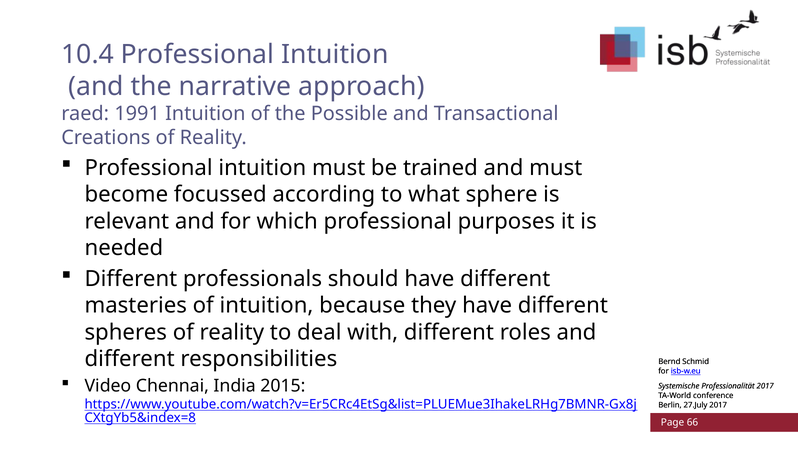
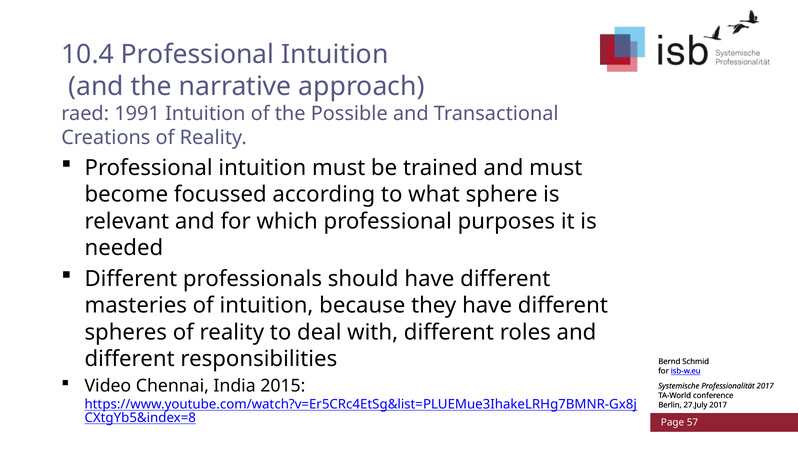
66: 66 -> 57
